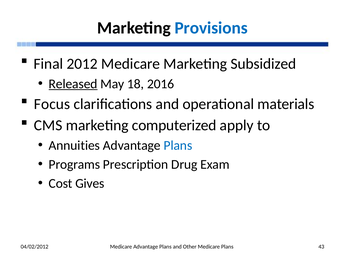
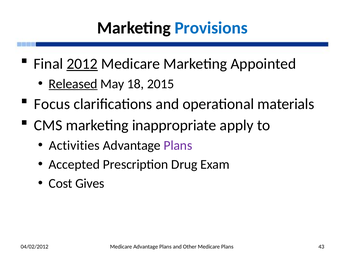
2012 underline: none -> present
Subsidized: Subsidized -> Appointed
2016: 2016 -> 2015
computerized: computerized -> inappropriate
Annuities: Annuities -> Activities
Plans at (178, 145) colour: blue -> purple
Programs: Programs -> Accepted
